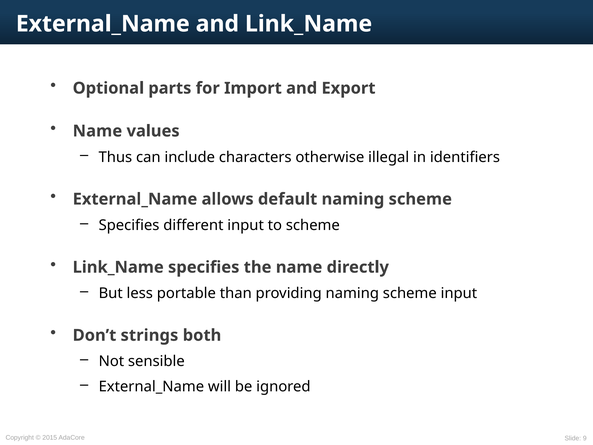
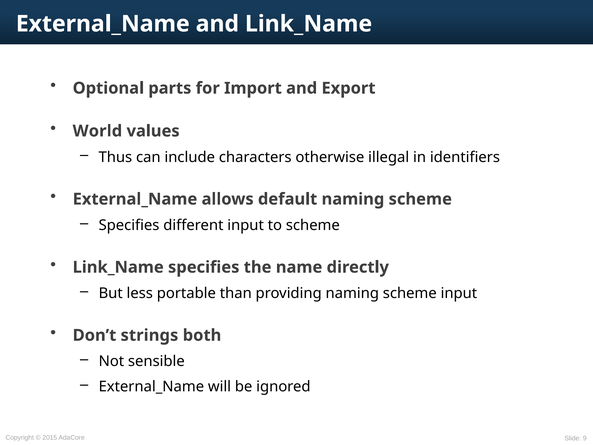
Name at (97, 131): Name -> World
